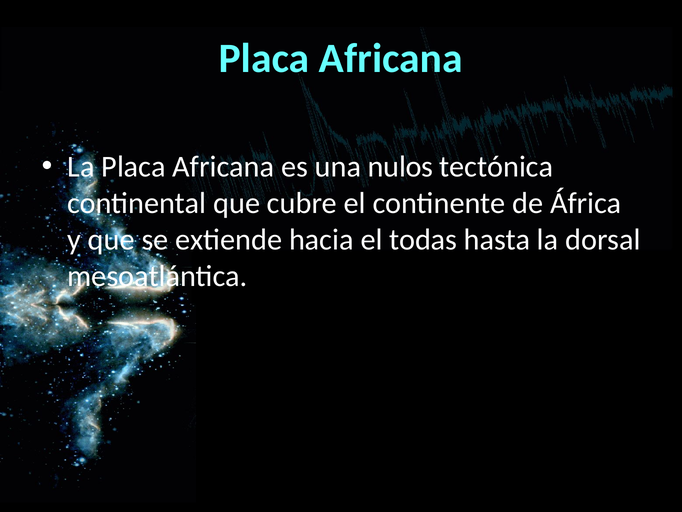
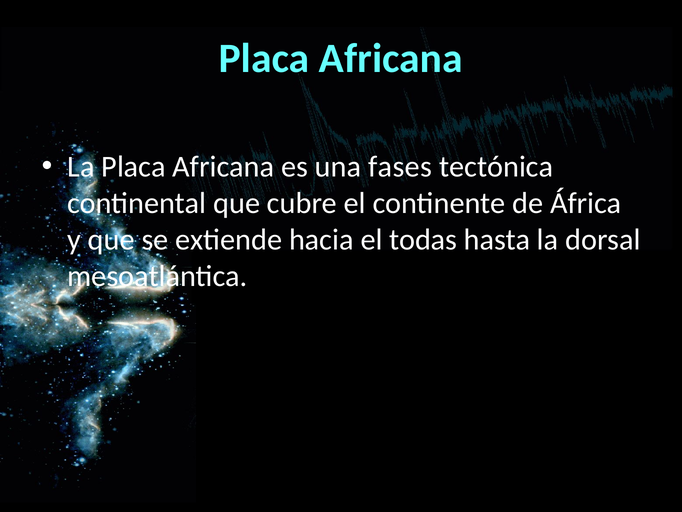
nulos: nulos -> fases
